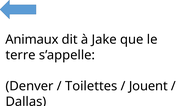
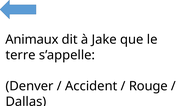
Toilettes: Toilettes -> Accident
Jouent: Jouent -> Rouge
